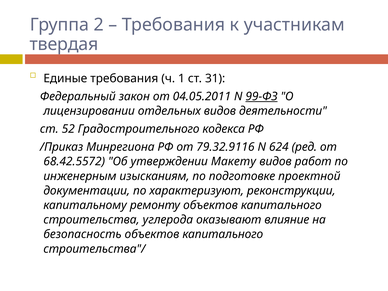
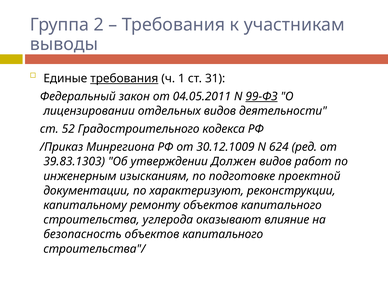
твердая: твердая -> выводы
требования at (124, 79) underline: none -> present
79.32.9116: 79.32.9116 -> 30.12.1009
68.42.5572: 68.42.5572 -> 39.83.1303
Макету: Макету -> Должен
